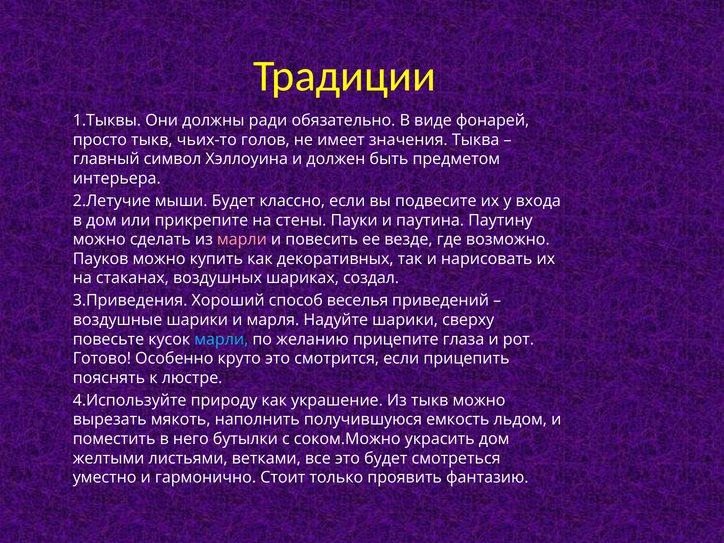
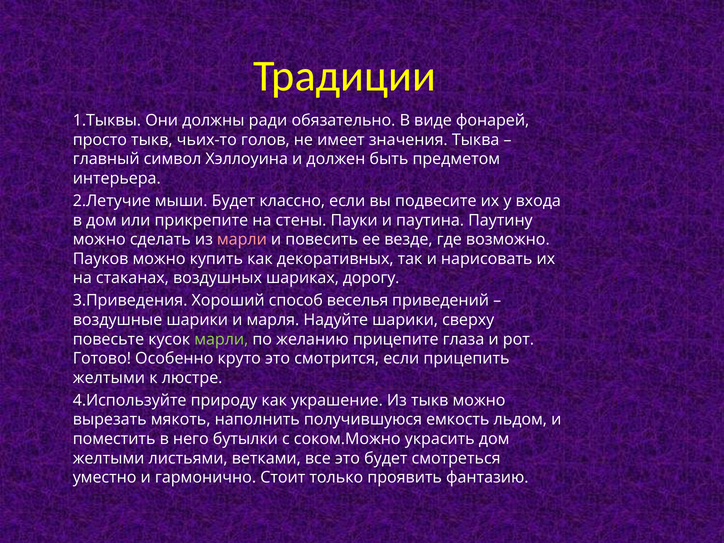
создал: создал -> дорогу
марли at (221, 339) colour: light blue -> light green
пояснять at (109, 378): пояснять -> желтыми
